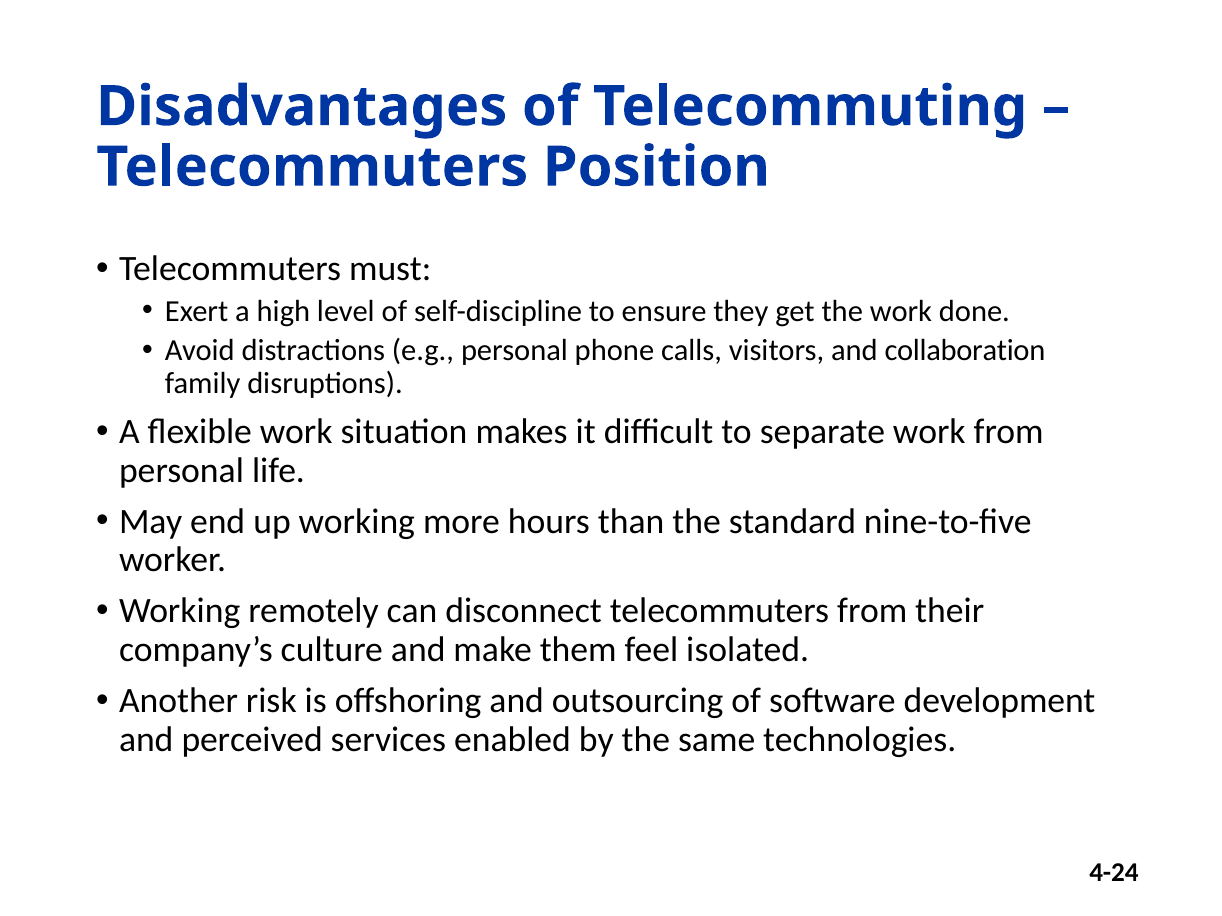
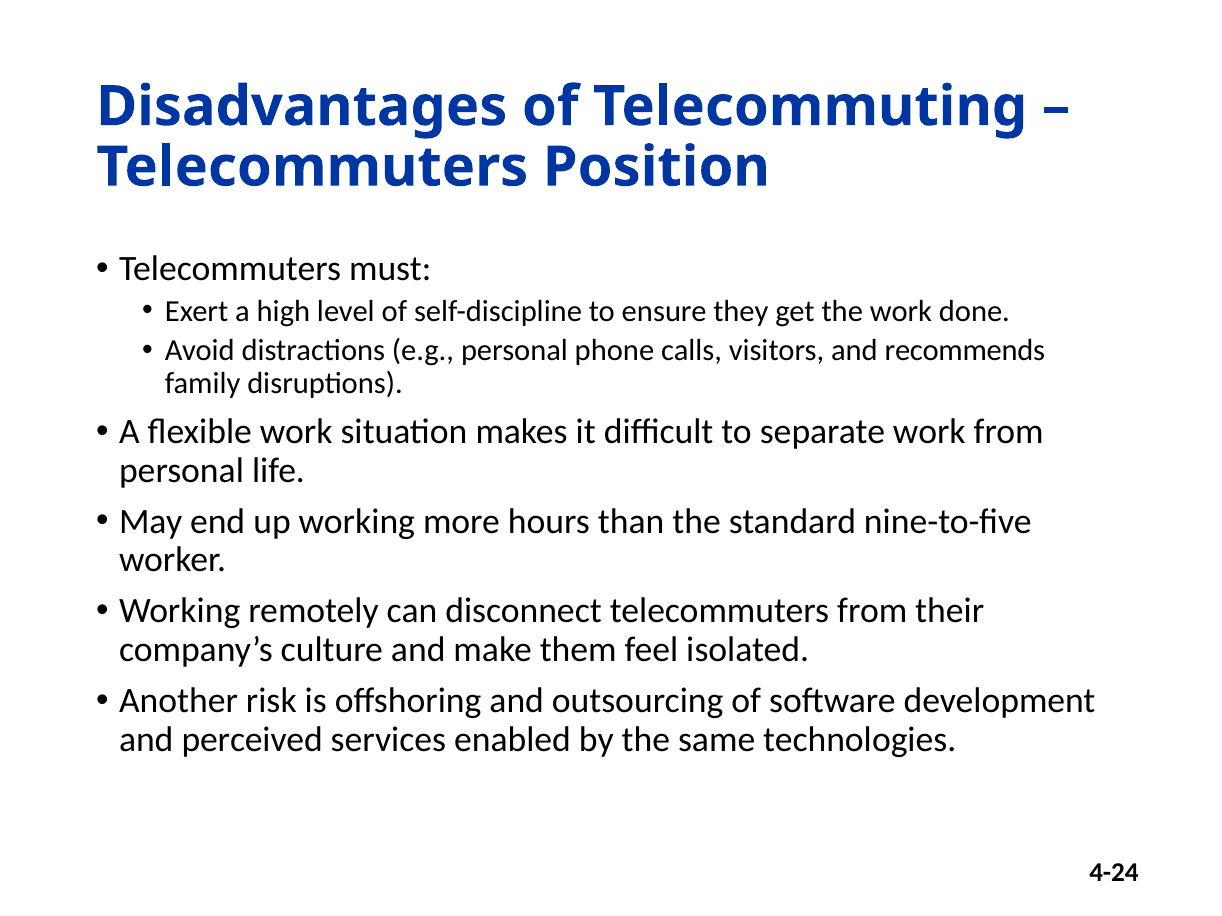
collaboration: collaboration -> recommends
